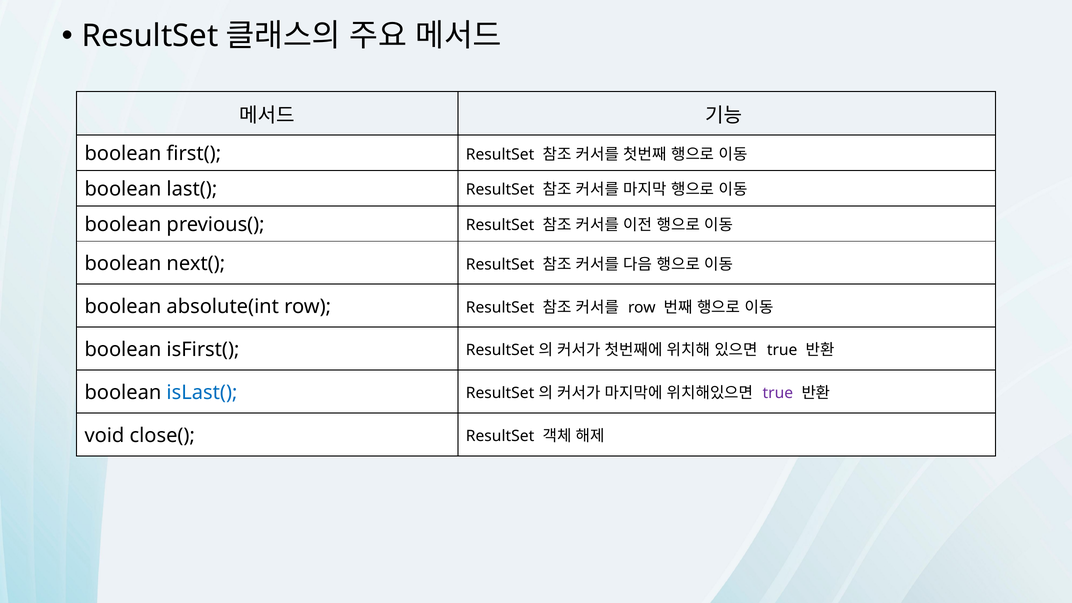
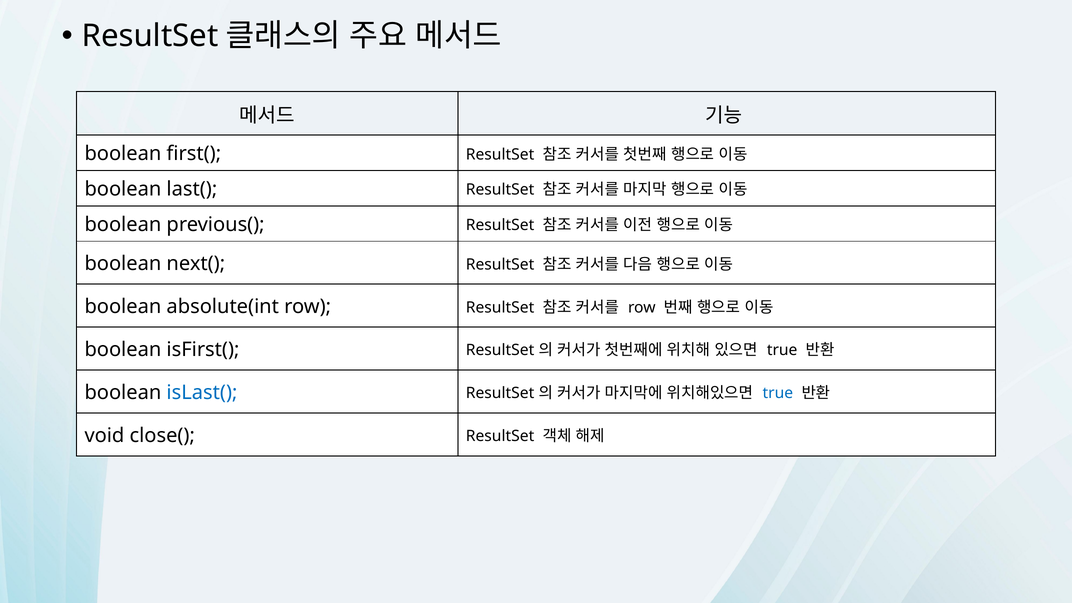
true at (778, 393) colour: purple -> blue
